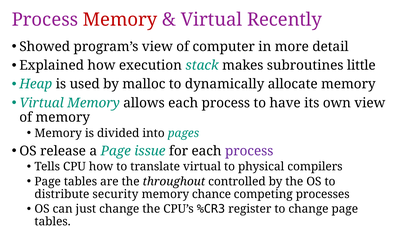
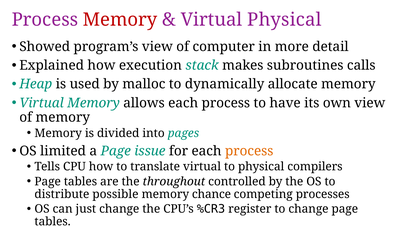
Virtual Recently: Recently -> Physical
little: little -> calls
release: release -> limited
process at (249, 151) colour: purple -> orange
security: security -> possible
